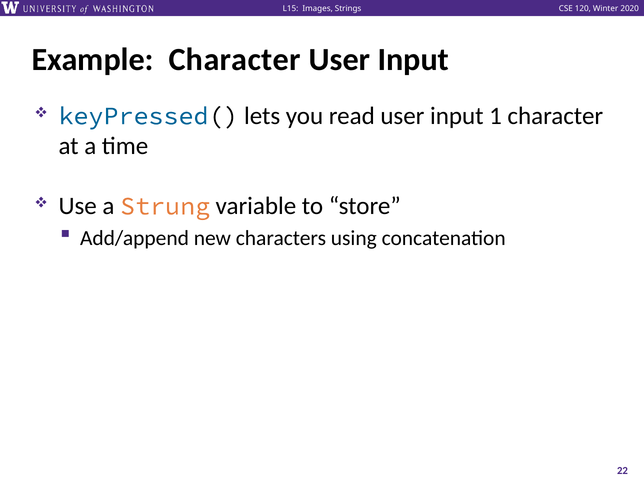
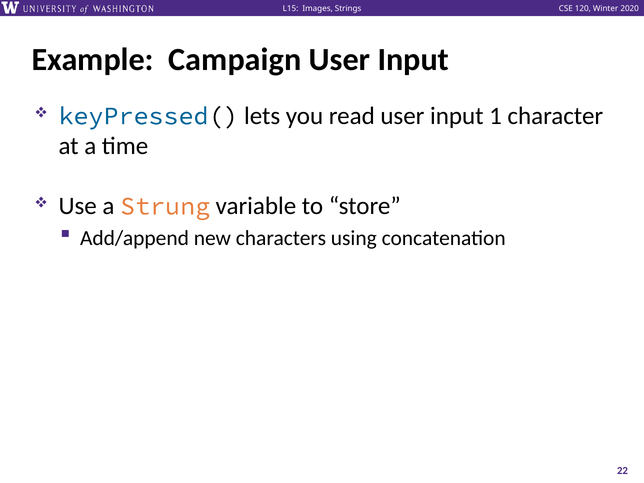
Example Character: Character -> Campaign
